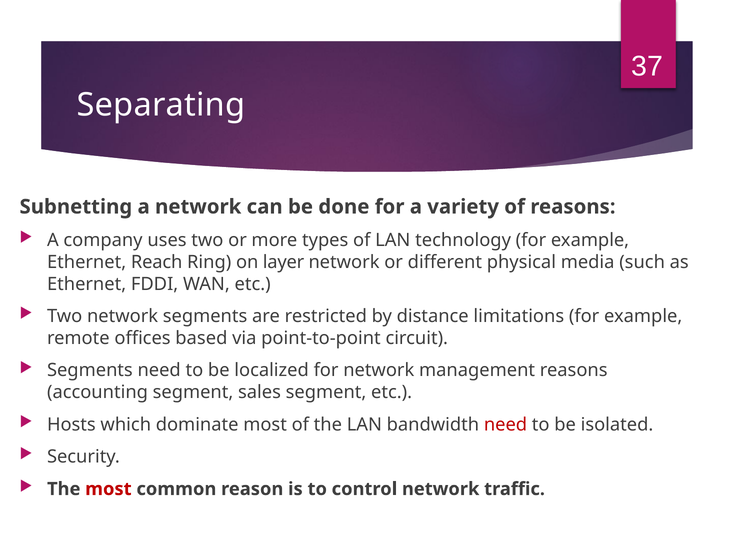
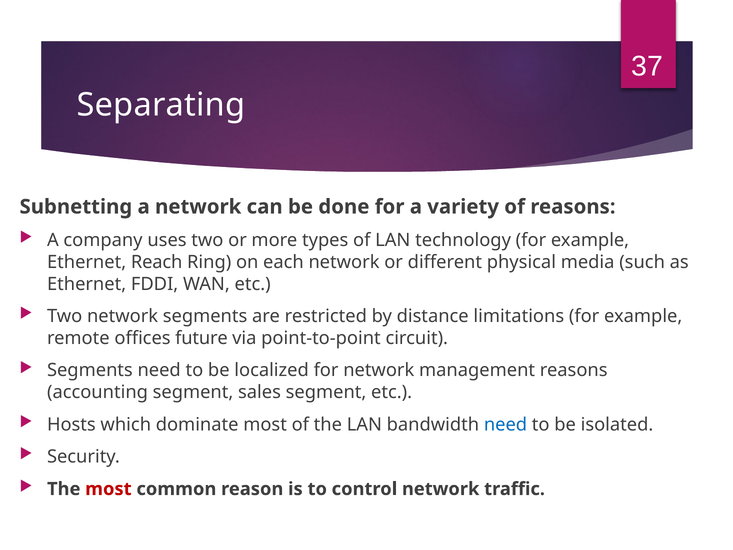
layer: layer -> each
based: based -> future
need at (506, 424) colour: red -> blue
